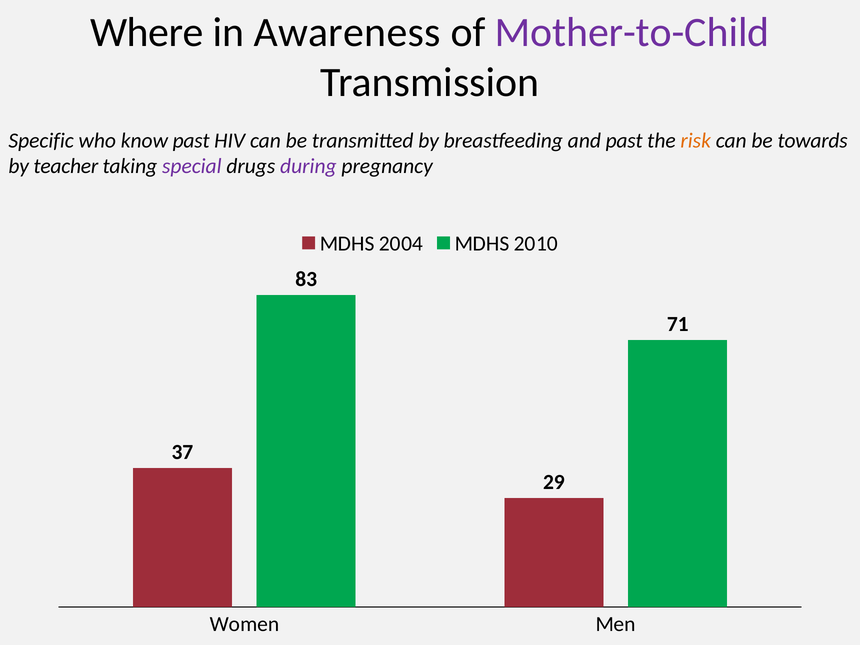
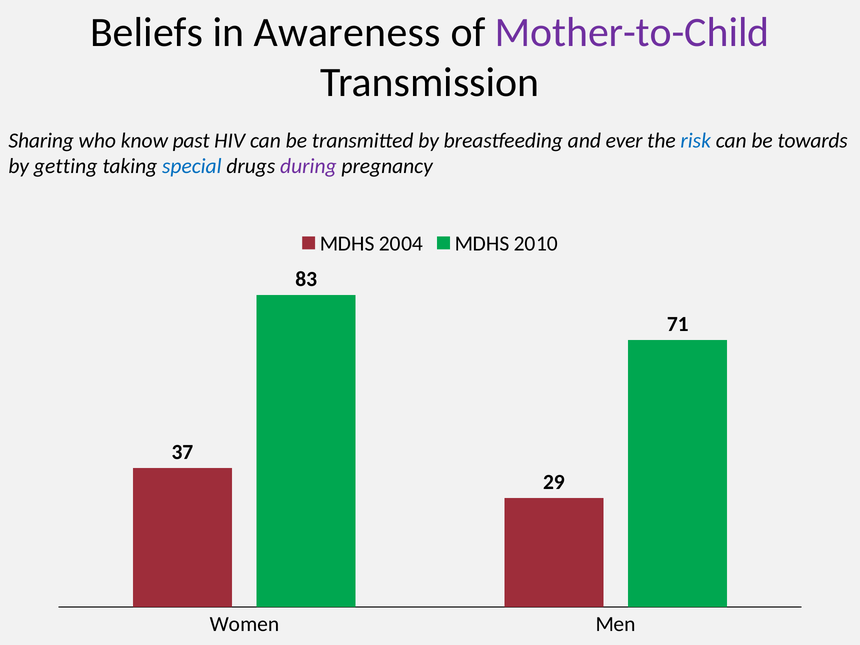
Where: Where -> Beliefs
Specific: Specific -> Sharing
and past: past -> ever
risk colour: orange -> blue
teacher: teacher -> getting
special colour: purple -> blue
